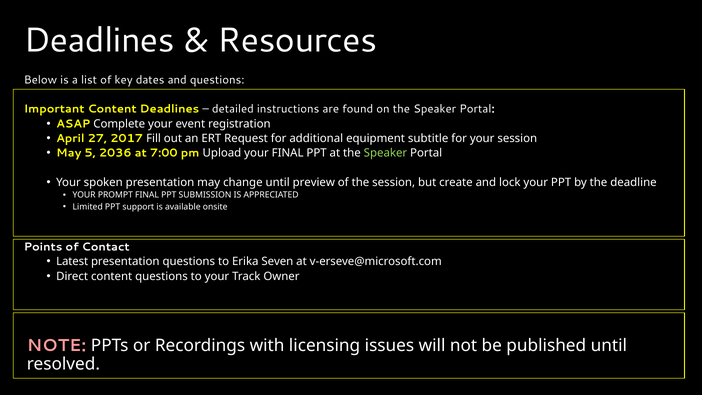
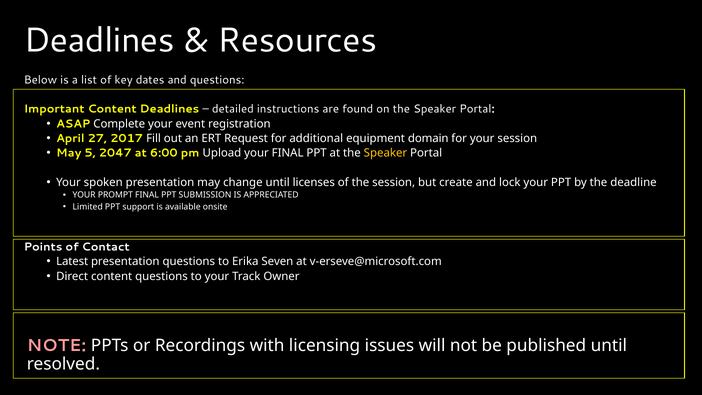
subtitle: subtitle -> domain
2036: 2036 -> 2047
7:00: 7:00 -> 6:00
Speaker at (385, 153) colour: light green -> yellow
preview: preview -> licenses
